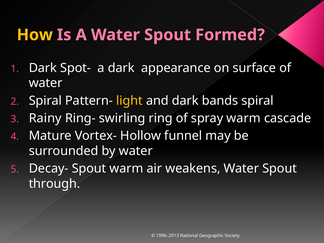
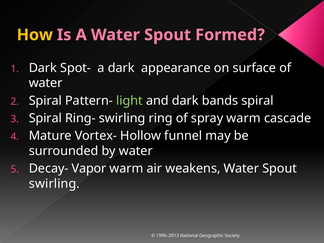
light colour: yellow -> light green
Rainy at (45, 118): Rainy -> Spiral
Decay- Spout: Spout -> Vapor
through at (54, 184): through -> swirling
